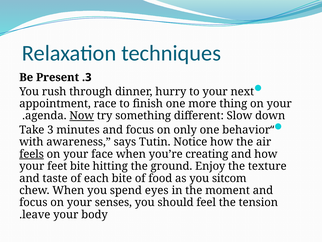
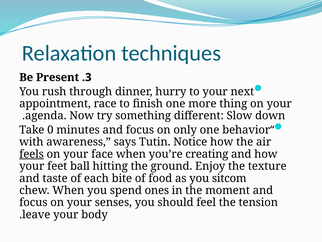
Now underline: present -> none
Take 3: 3 -> 0
feet bite: bite -> ball
eyes: eyes -> ones
